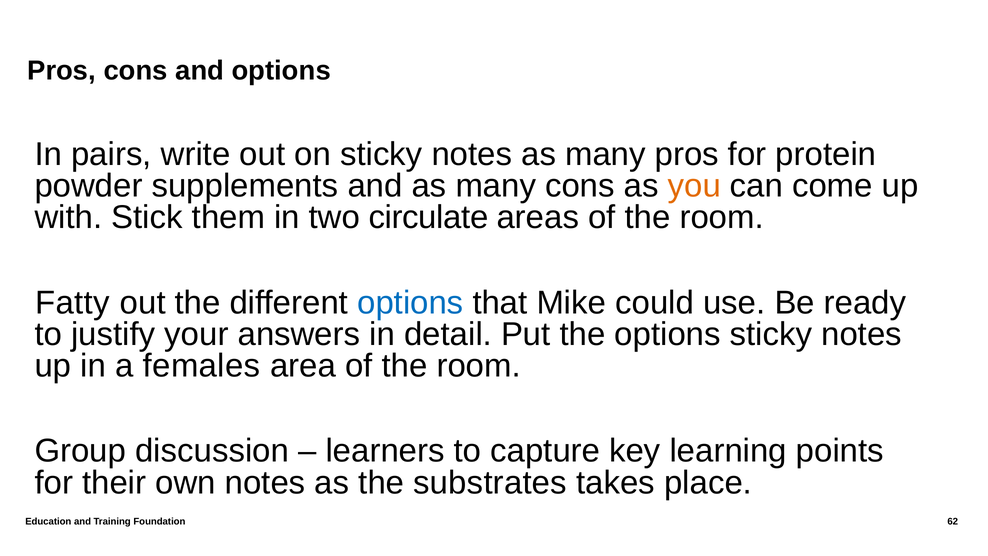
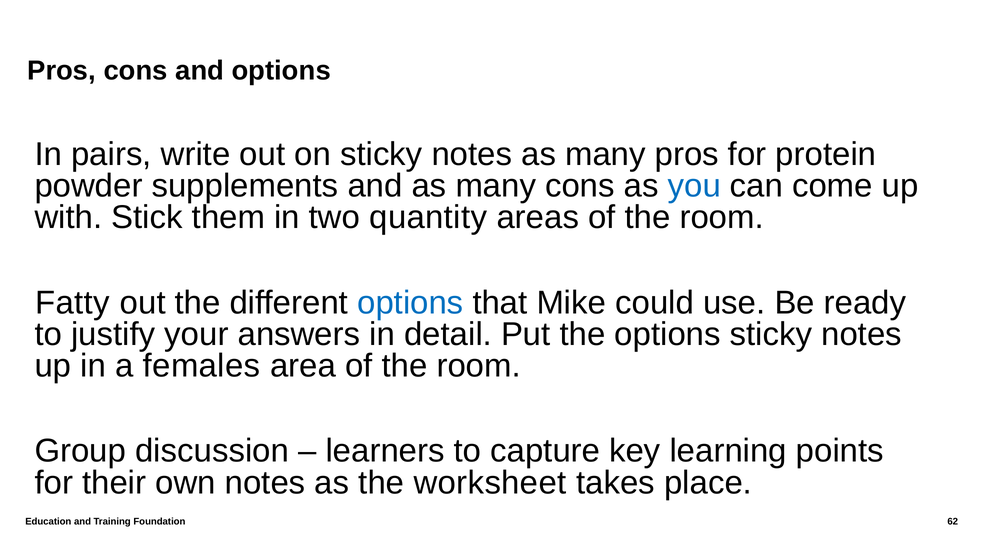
you colour: orange -> blue
circulate: circulate -> quantity
substrates: substrates -> worksheet
